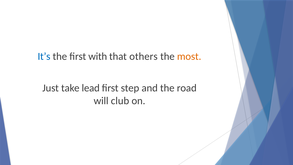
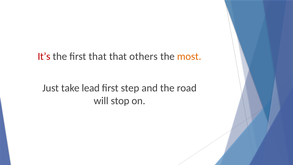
It’s colour: blue -> red
first with: with -> that
club: club -> stop
